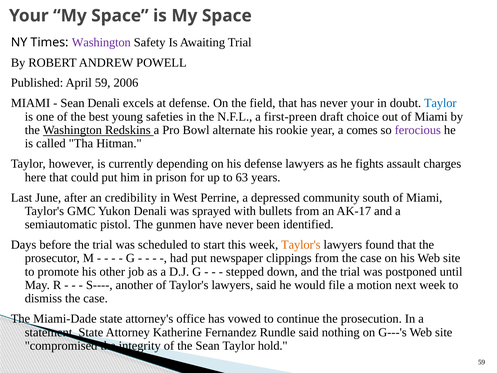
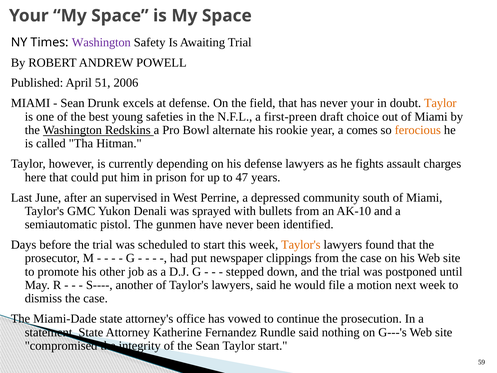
April 59: 59 -> 51
Sean Denali: Denali -> Drunk
Taylor at (440, 103) colour: blue -> orange
ferocious colour: purple -> orange
63: 63 -> 47
credibility: credibility -> supervised
AK-17: AK-17 -> AK-10
Taylor hold: hold -> start
